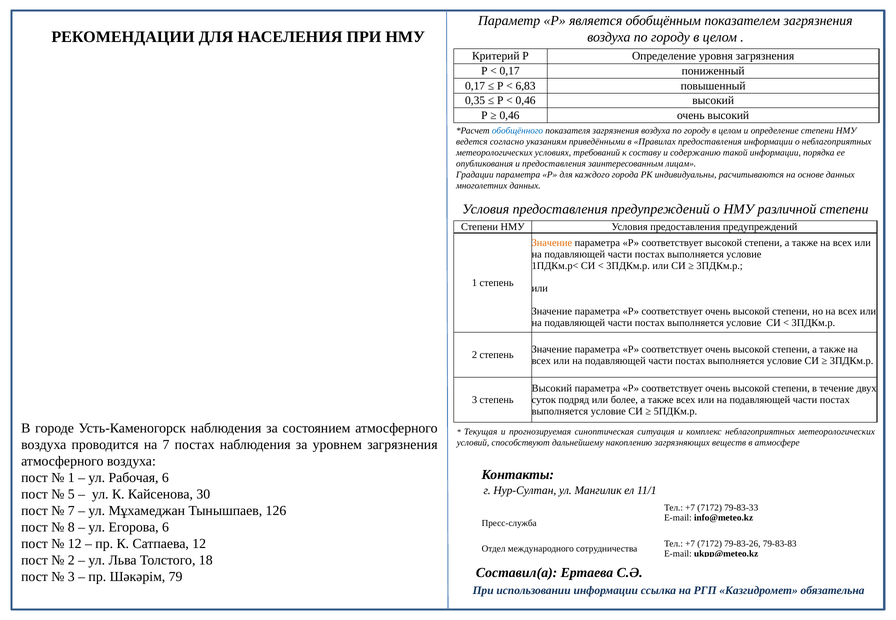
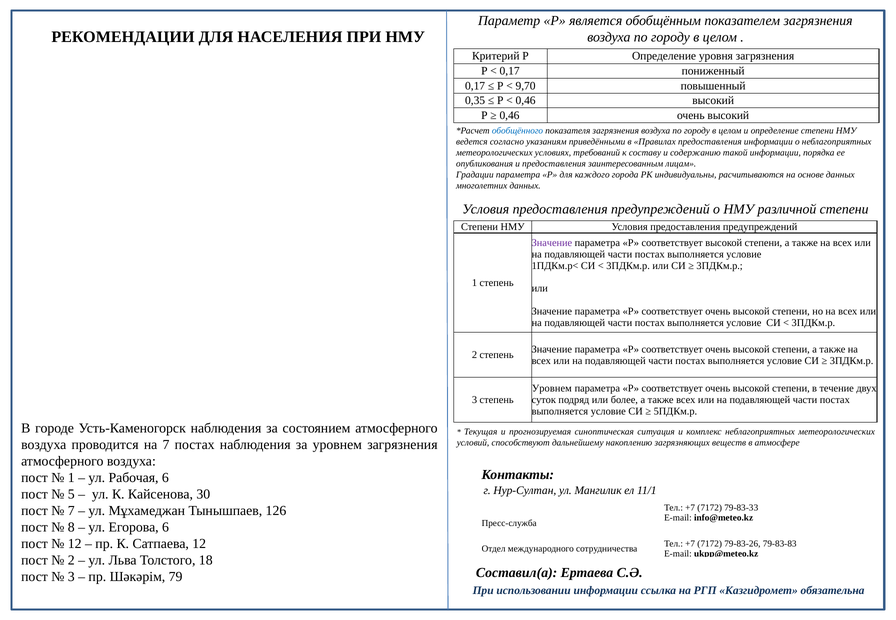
6,83: 6,83 -> 9,70
Значение at (552, 243) colour: orange -> purple
Высокий at (552, 388): Высокий -> Уровнем
